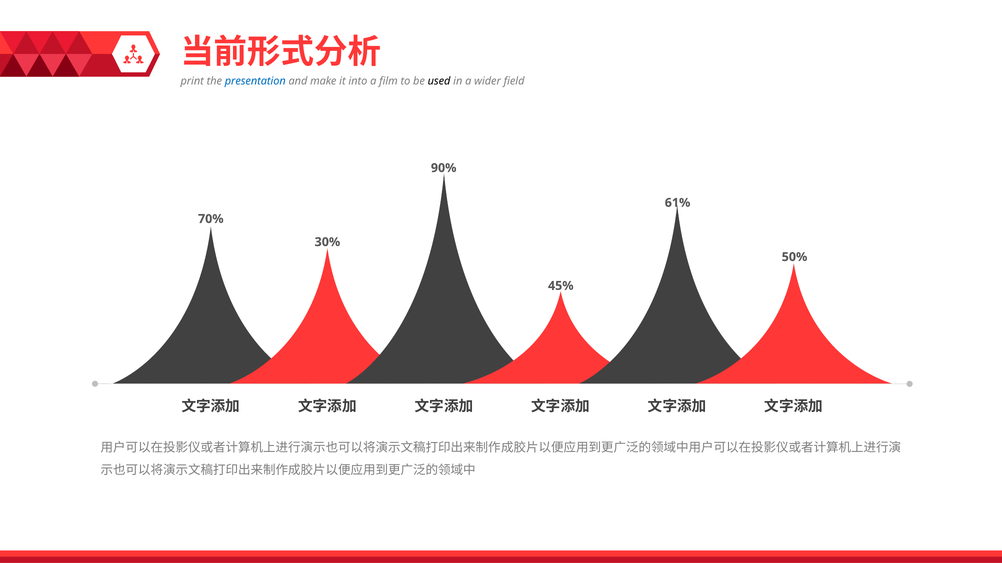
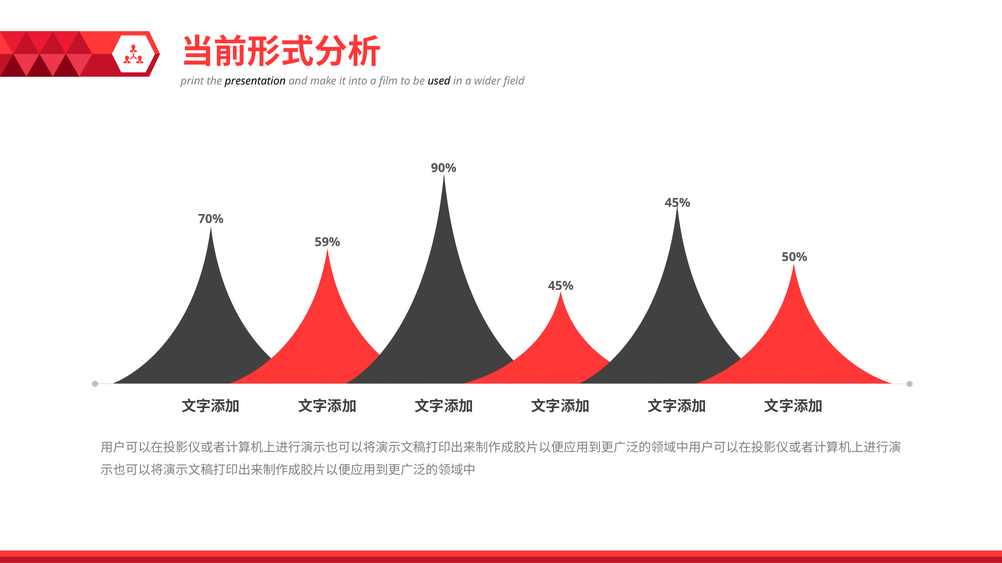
presentation colour: blue -> black
61% at (678, 203): 61% -> 45%
30%: 30% -> 59%
